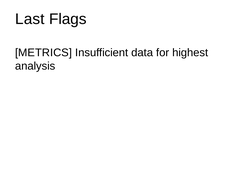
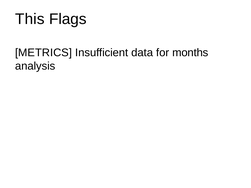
Last: Last -> This
highest: highest -> months
